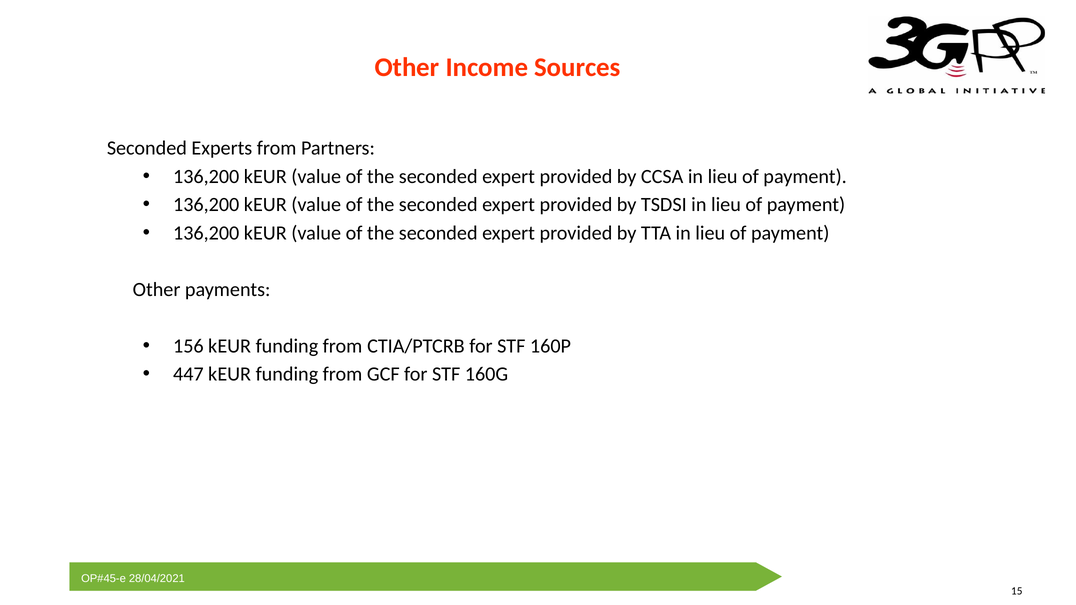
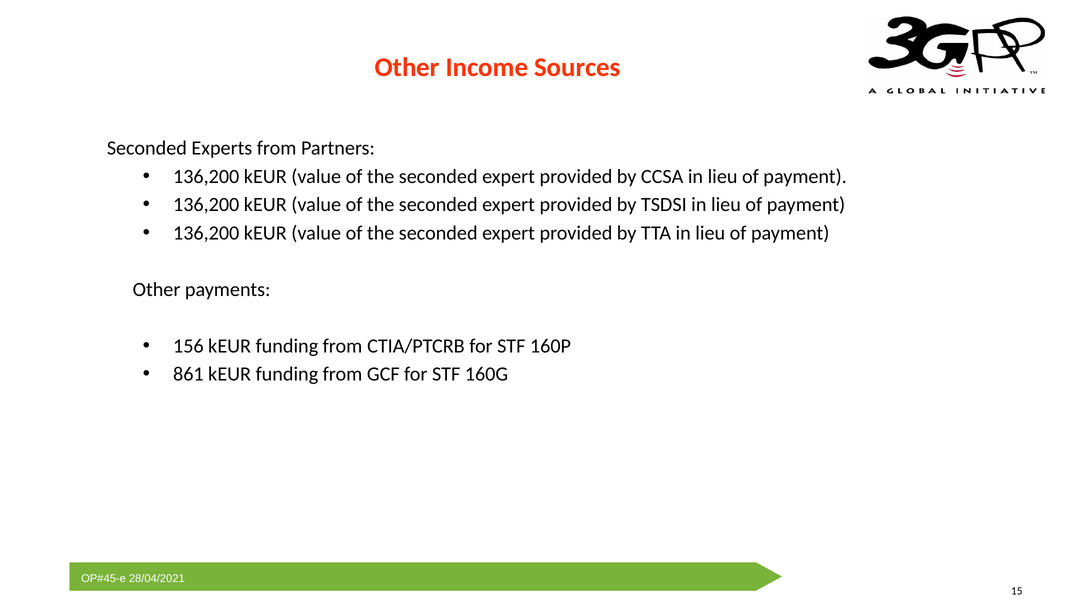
447: 447 -> 861
